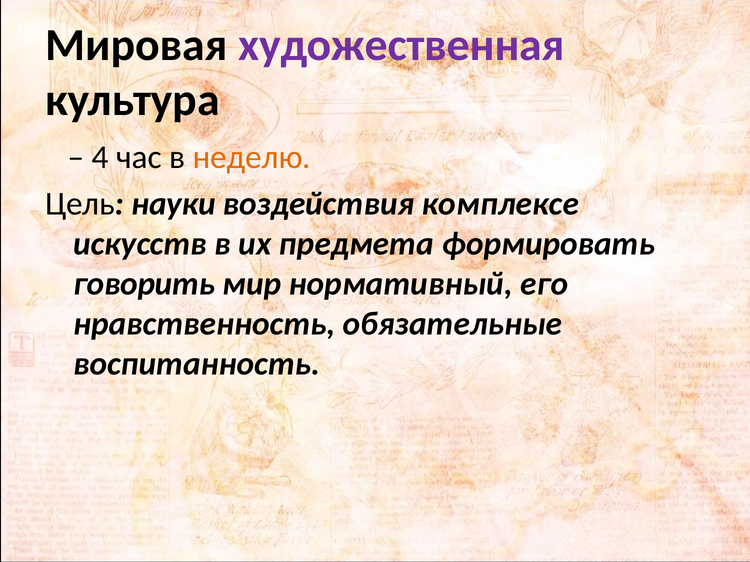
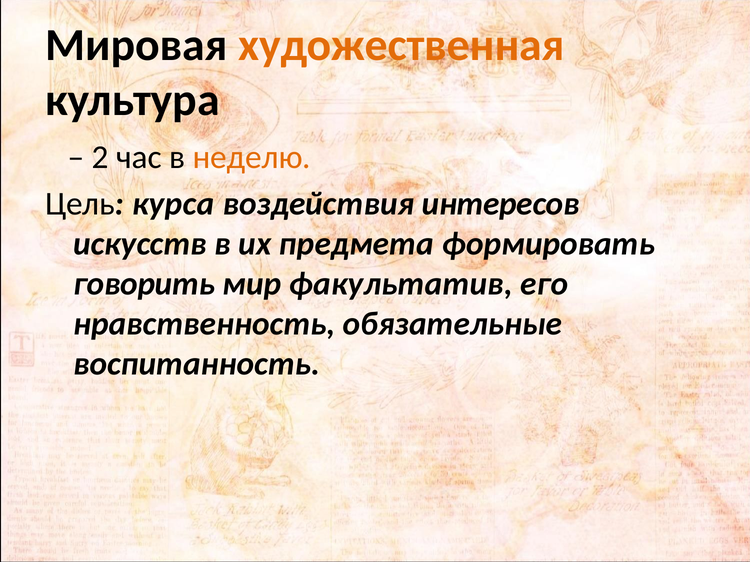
художественная colour: purple -> orange
4: 4 -> 2
науки: науки -> курса
комплексе: комплексе -> интересов
нормативный: нормативный -> факультатив
